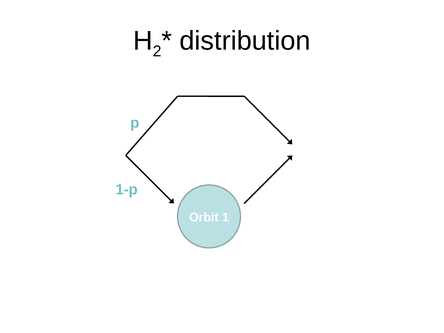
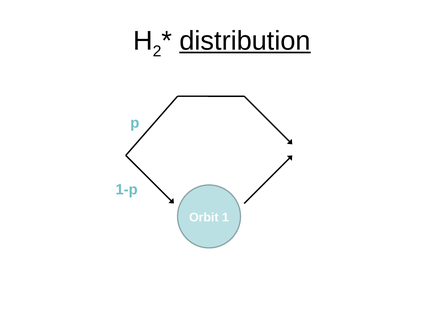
distribution underline: none -> present
